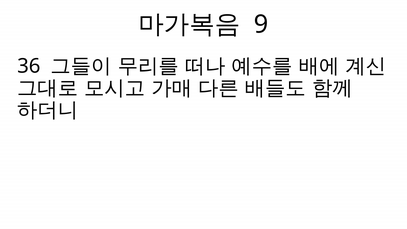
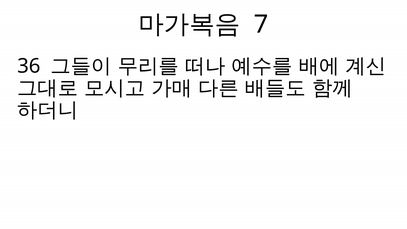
9: 9 -> 7
